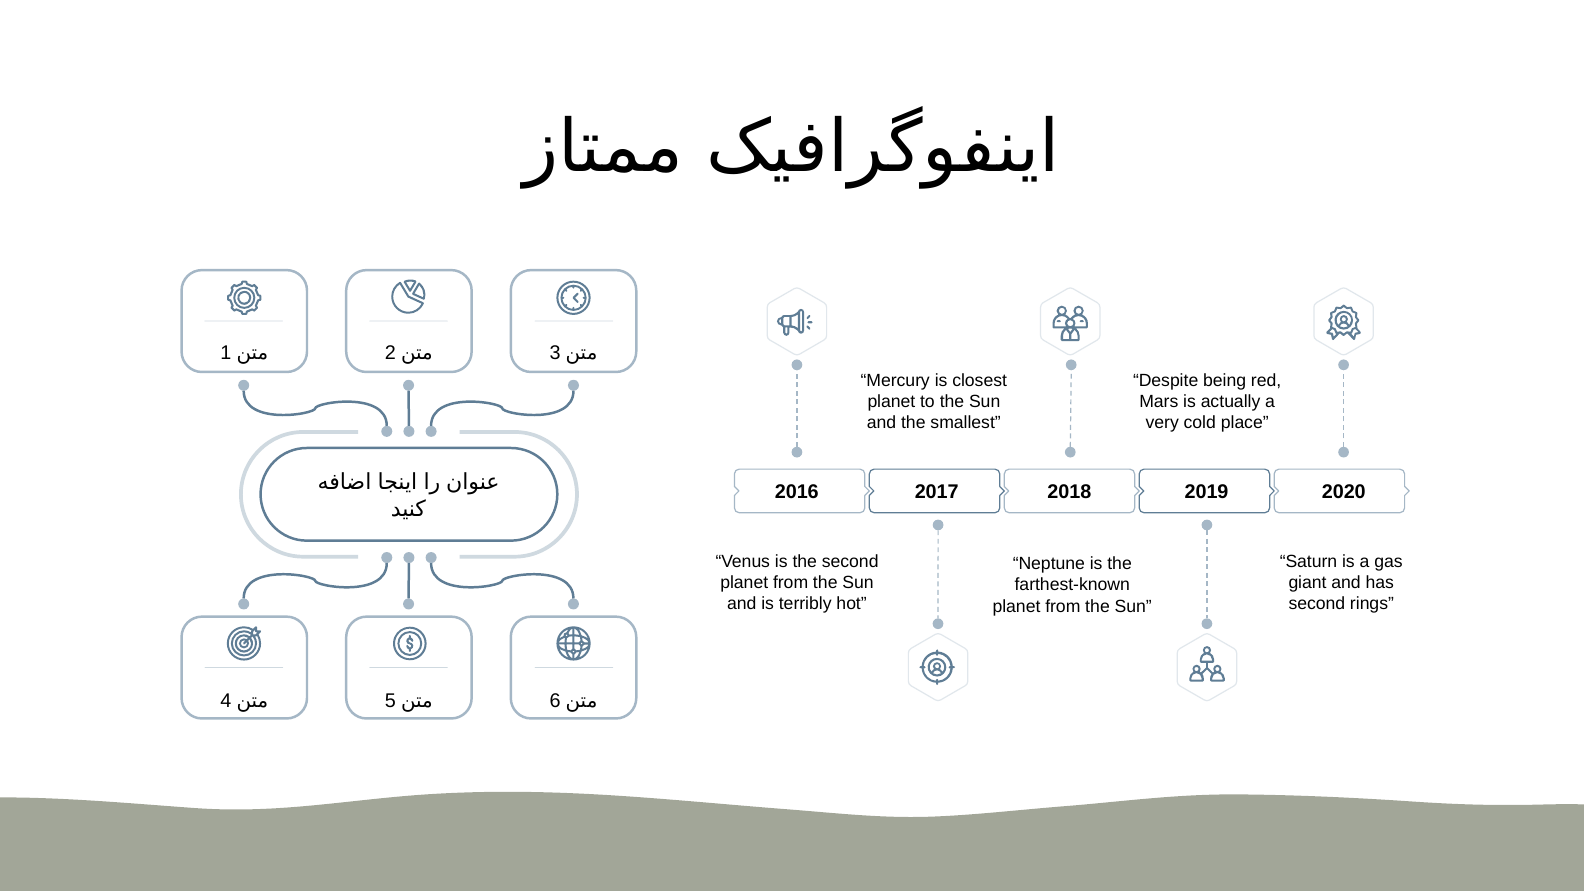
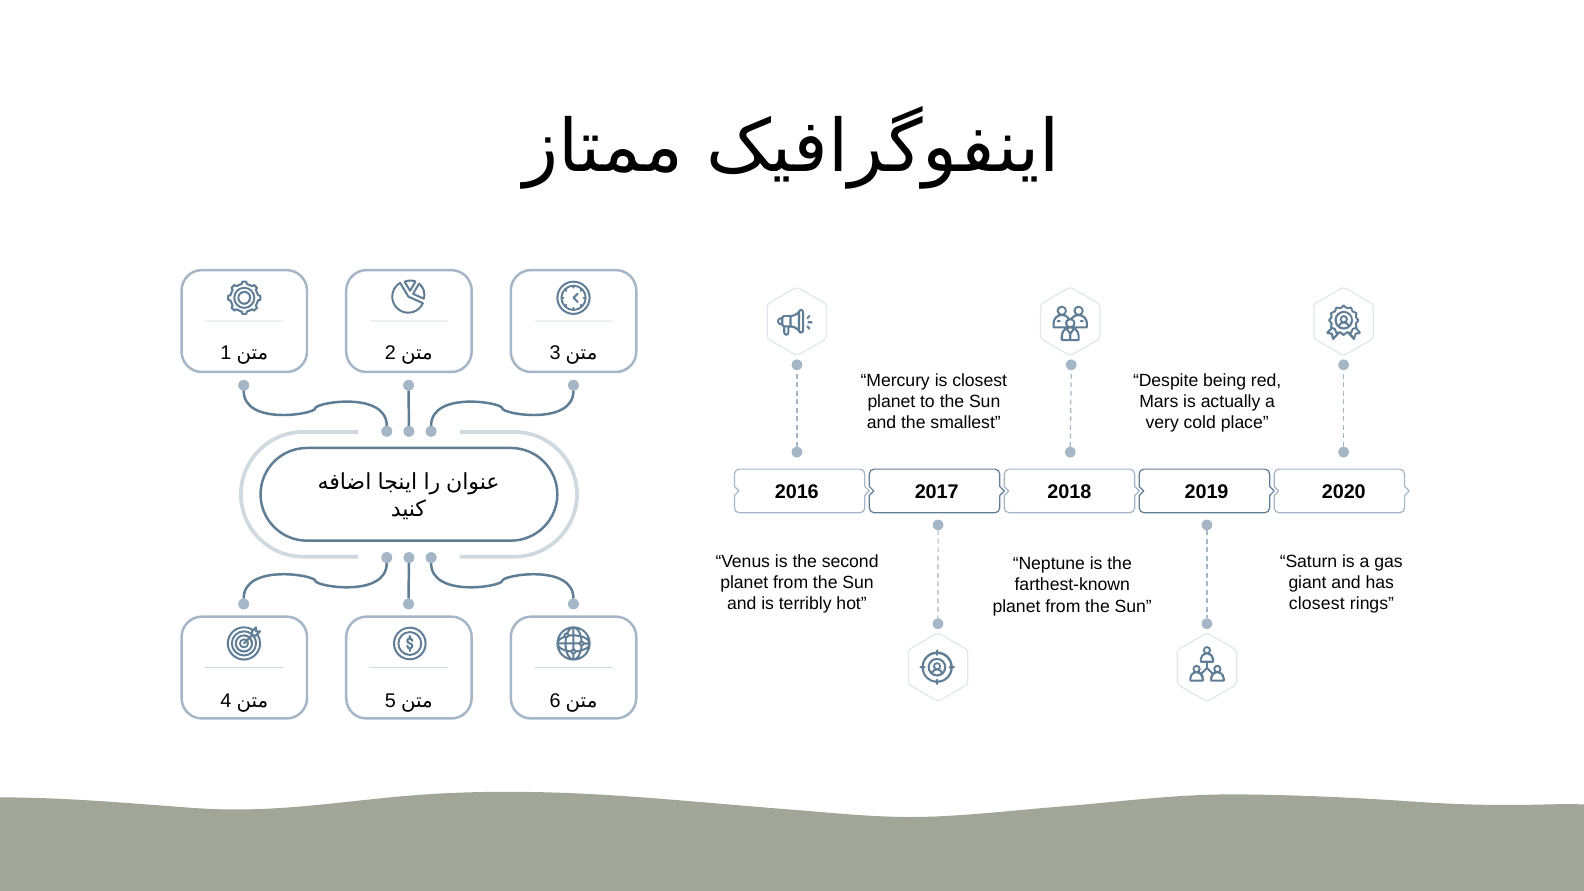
second at (1317, 604): second -> closest
